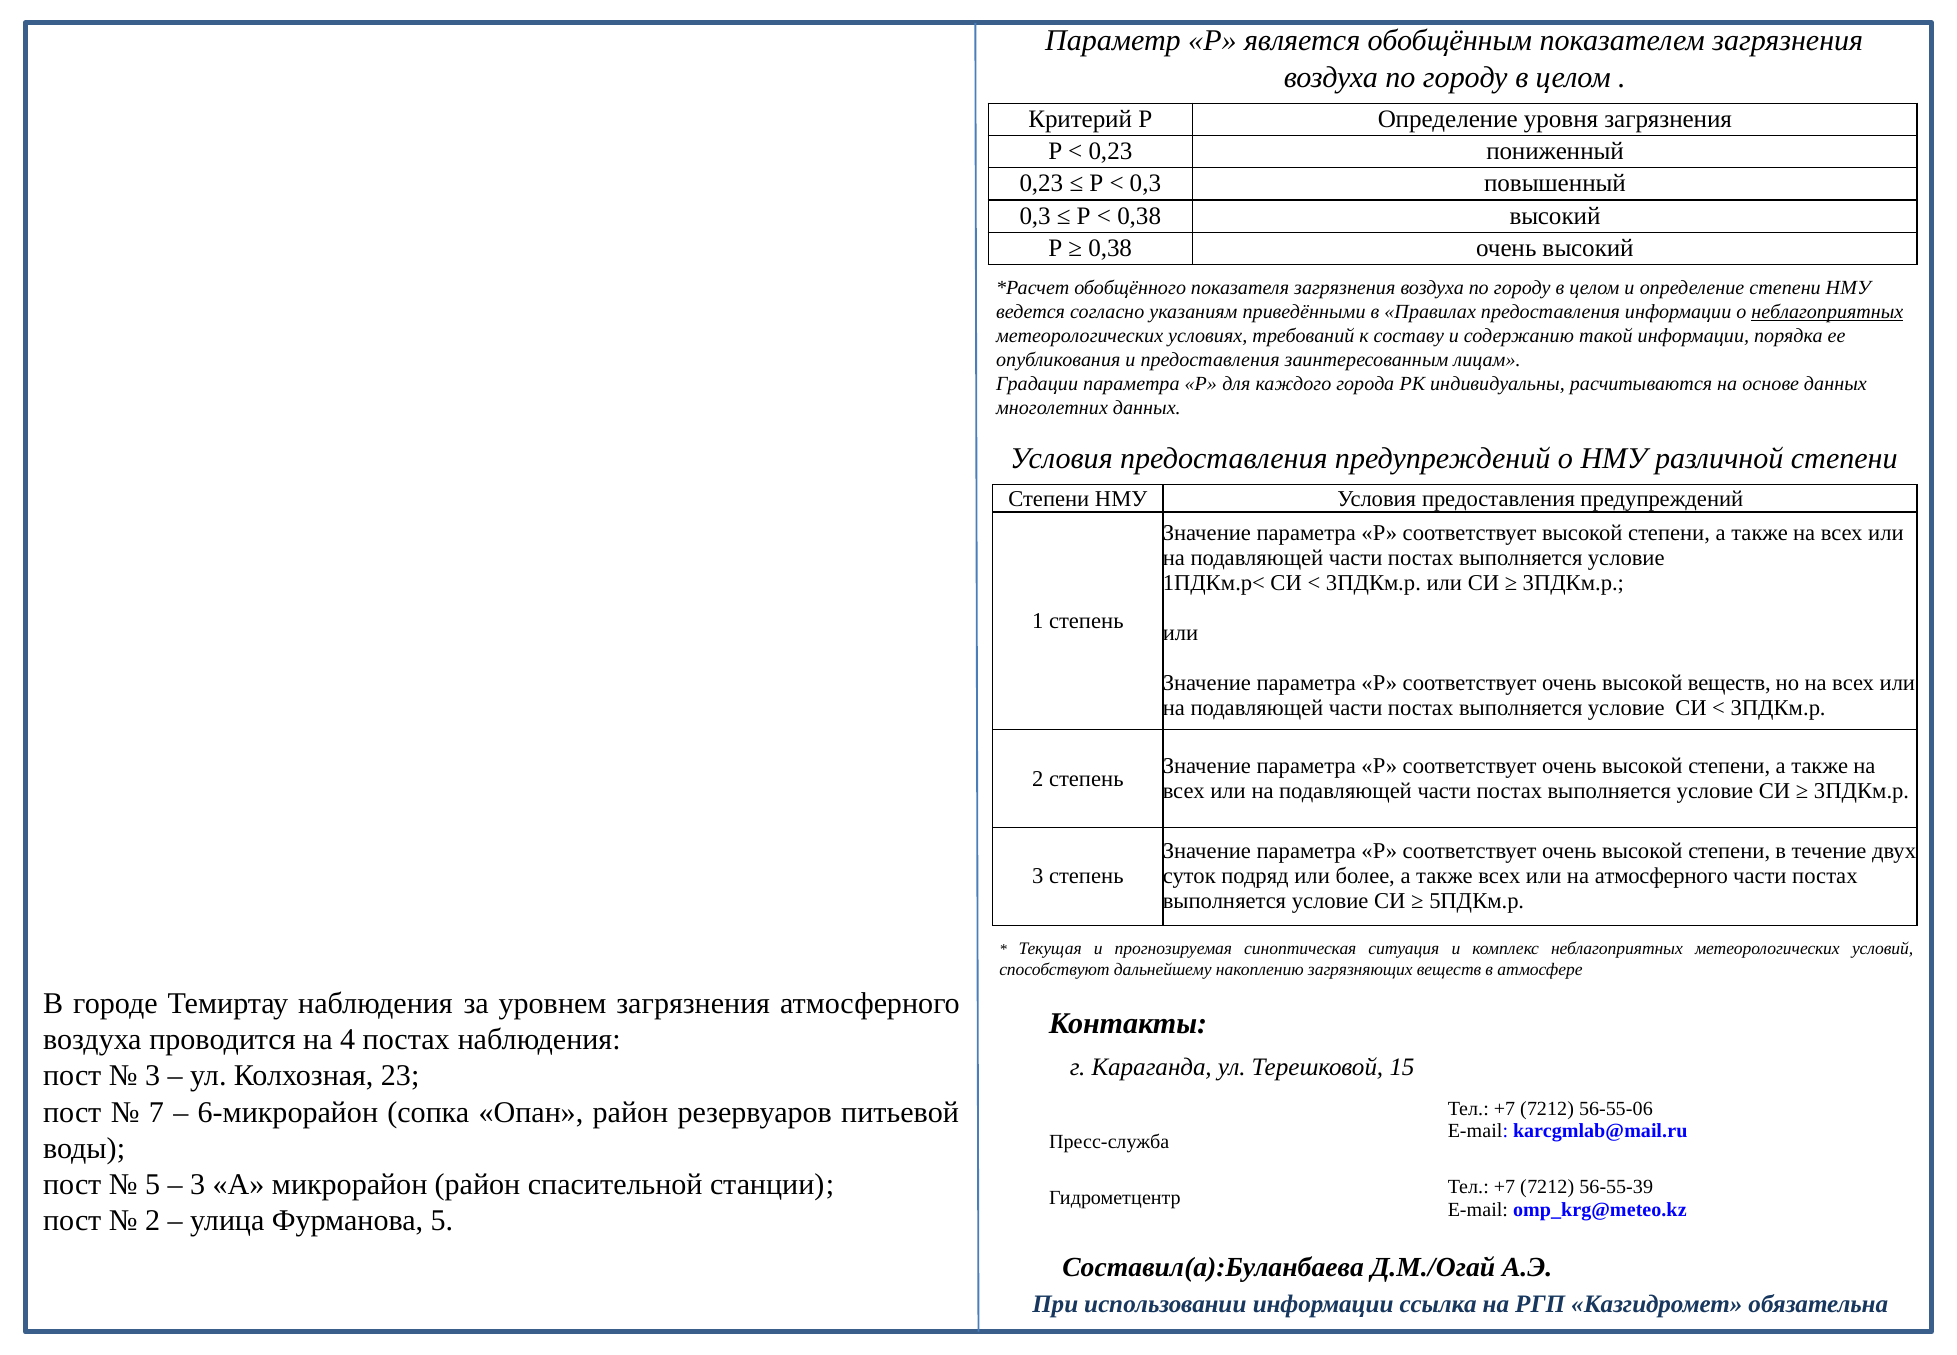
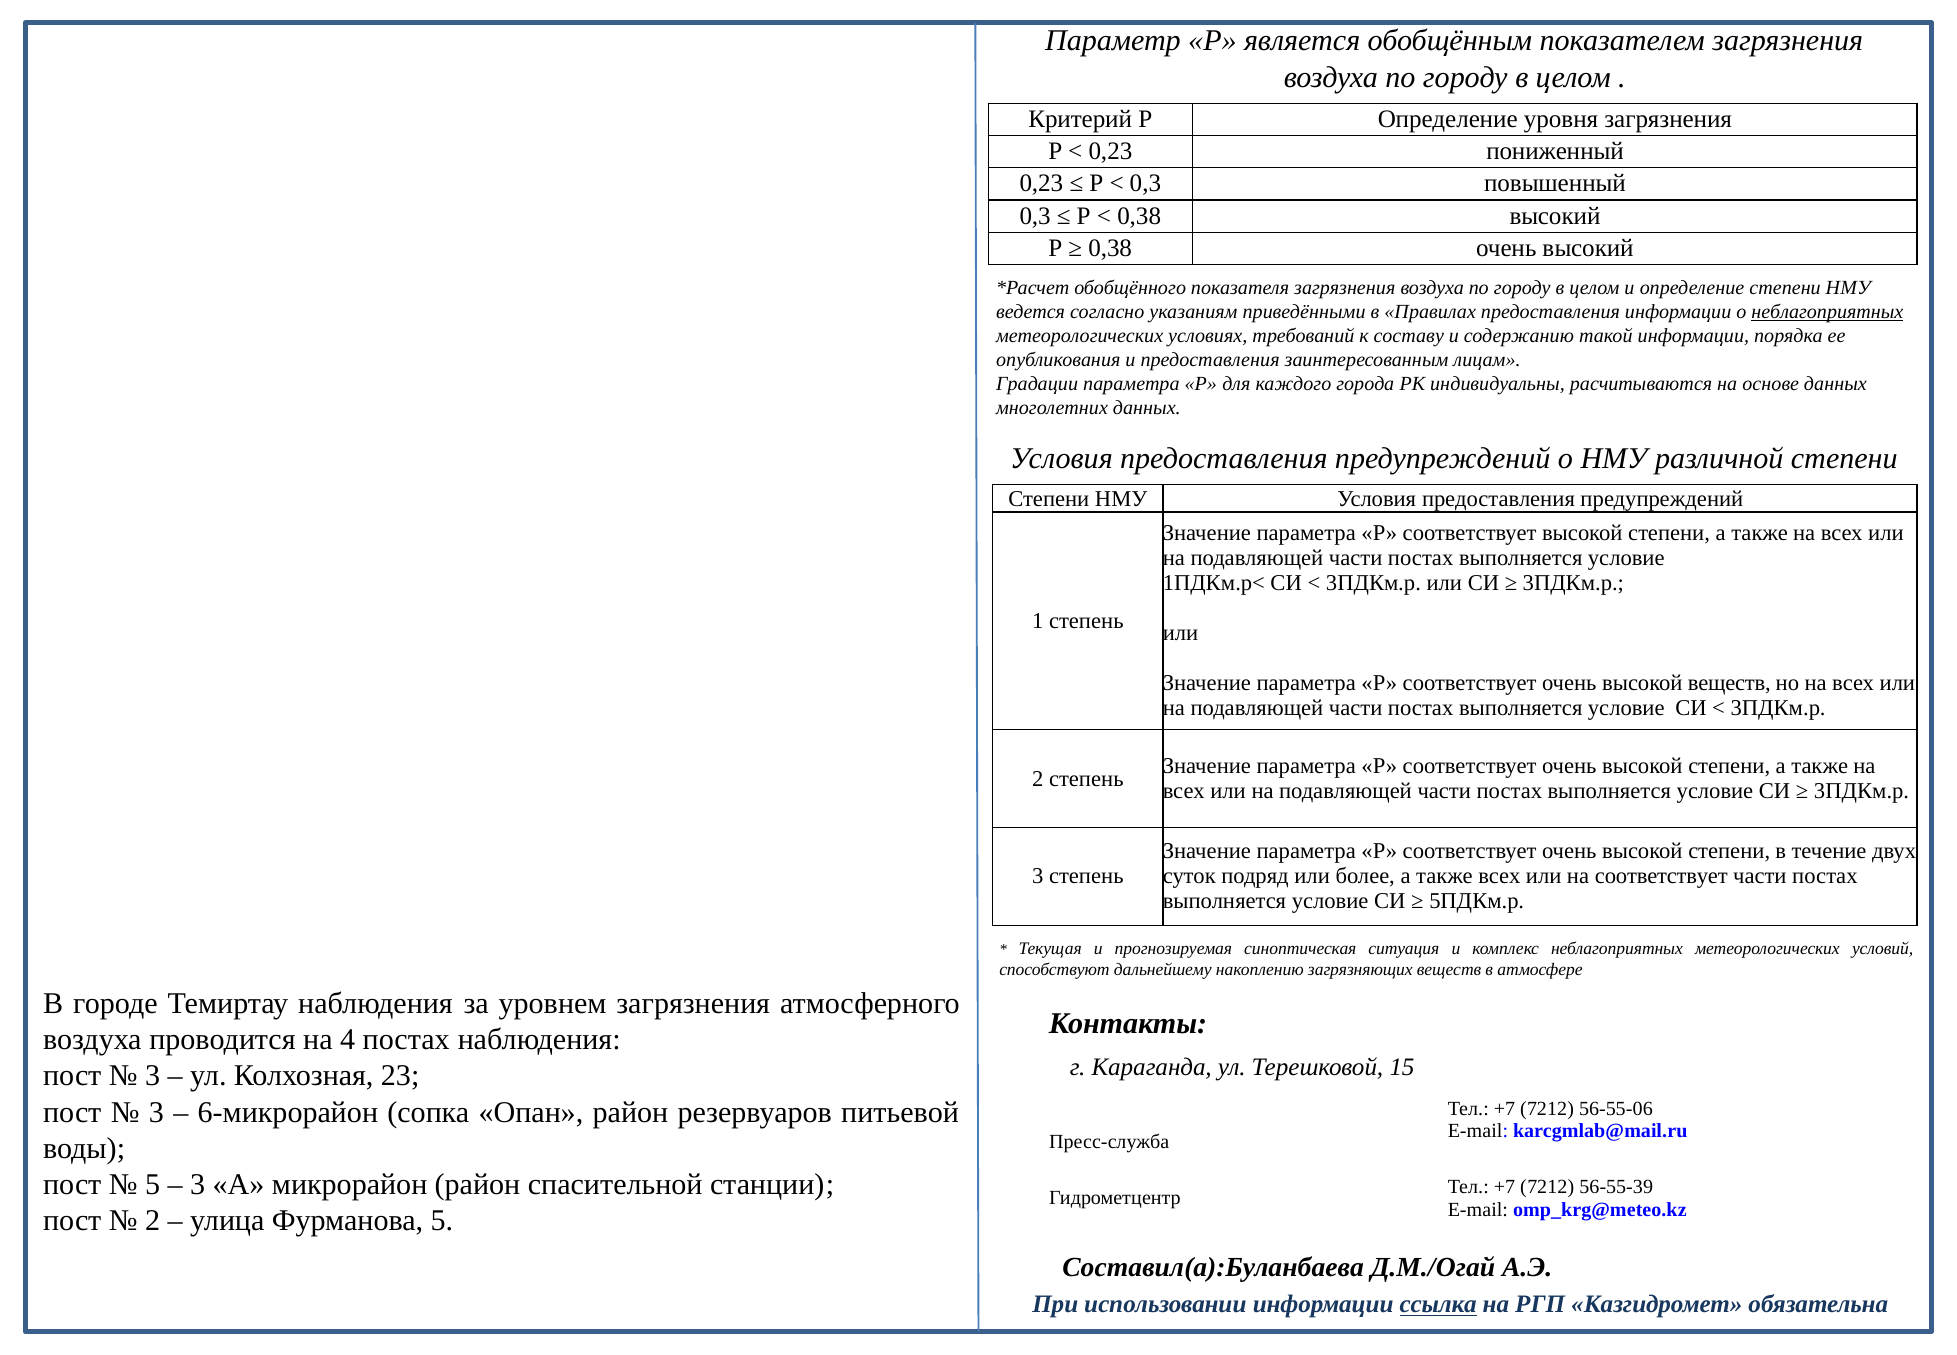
на атмосферного: атмосферного -> соответствует
7 at (156, 1112): 7 -> 3
ссылка underline: none -> present
